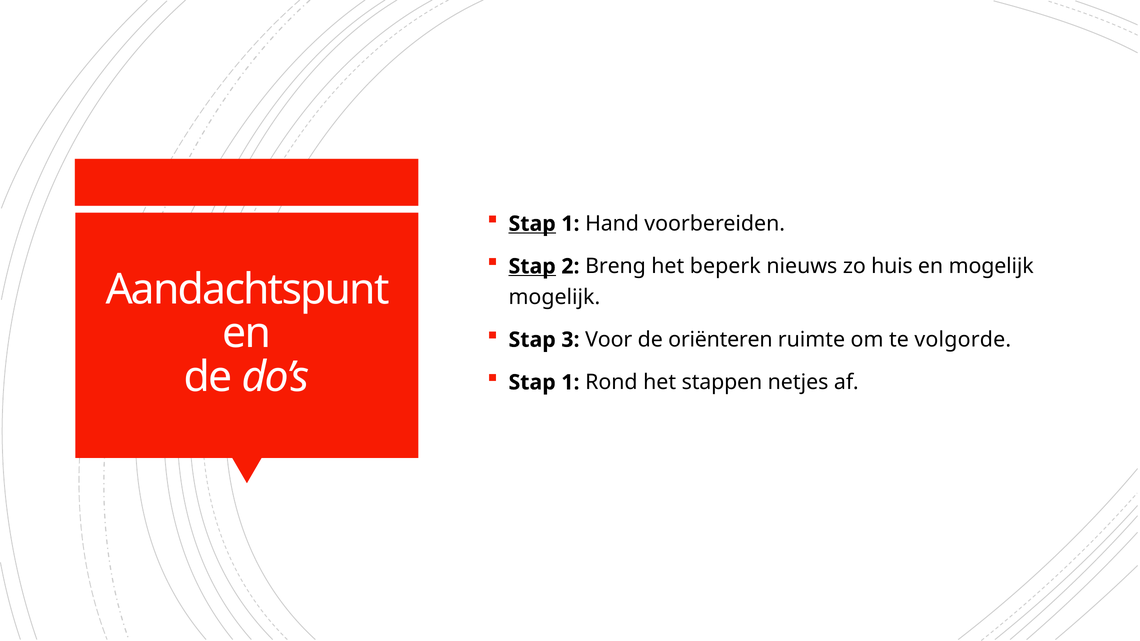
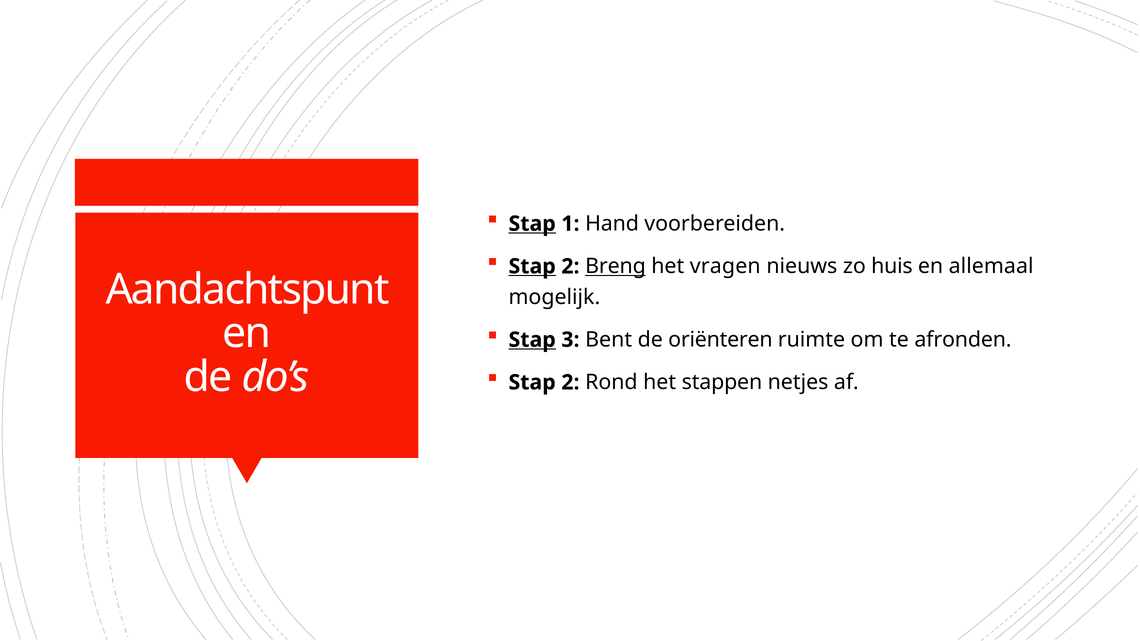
Breng underline: none -> present
beperk: beperk -> vragen
en mogelijk: mogelijk -> allemaal
Stap at (532, 340) underline: none -> present
Voor: Voor -> Bent
volgorde: volgorde -> afronden
1 at (570, 383): 1 -> 2
